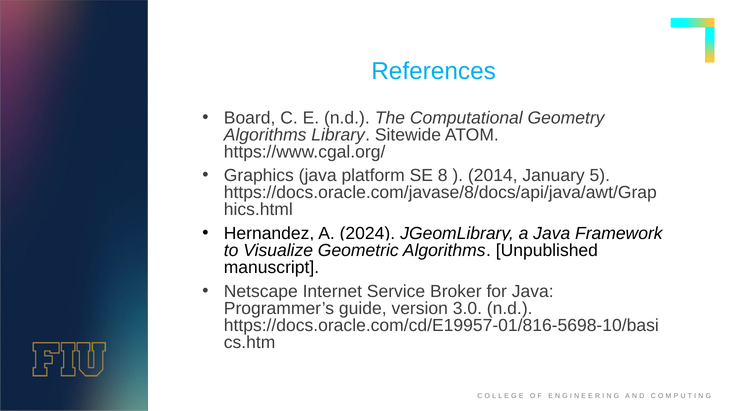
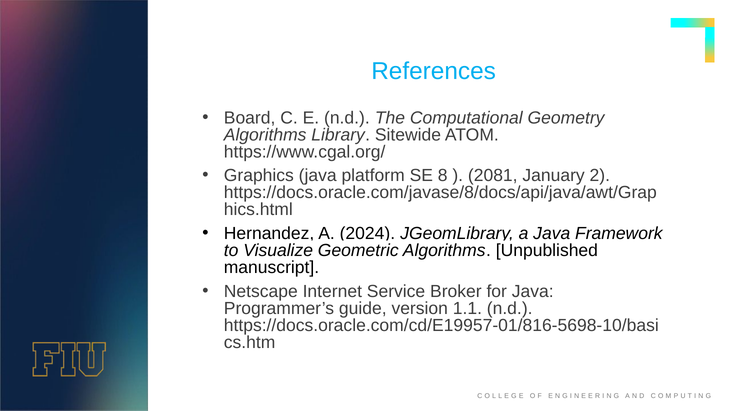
2014: 2014 -> 2081
5: 5 -> 2
3.0: 3.0 -> 1.1
